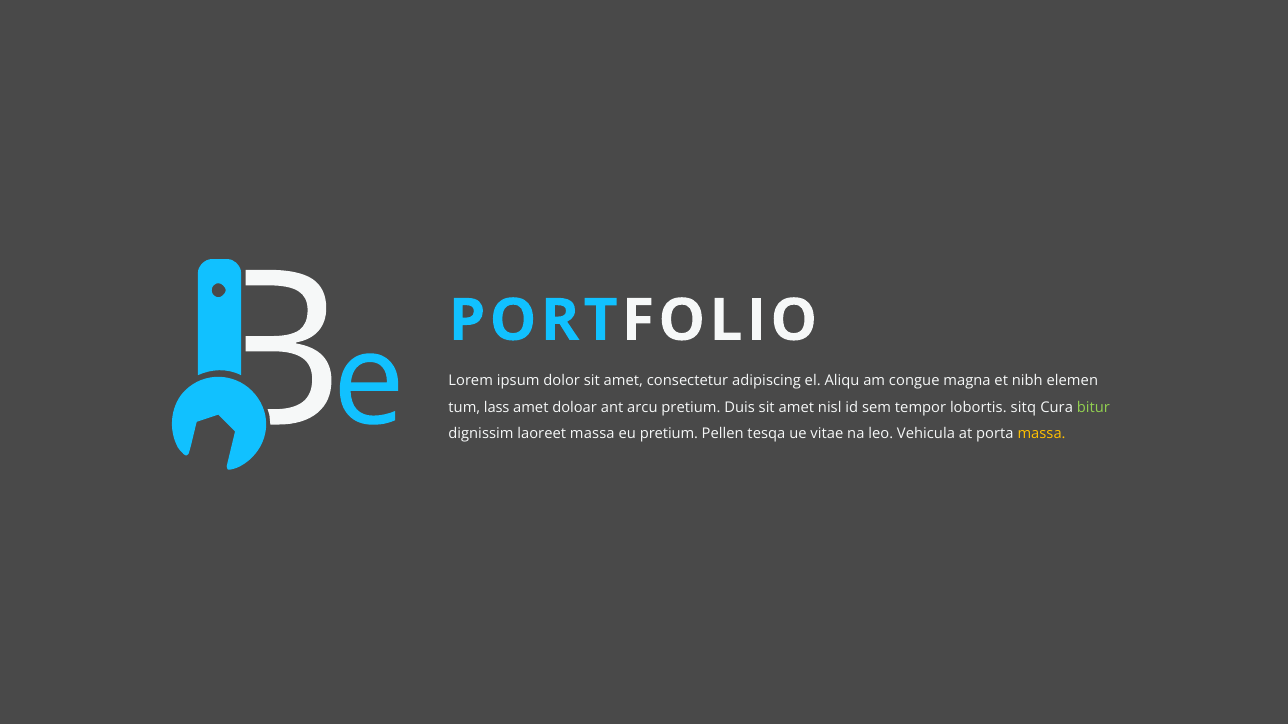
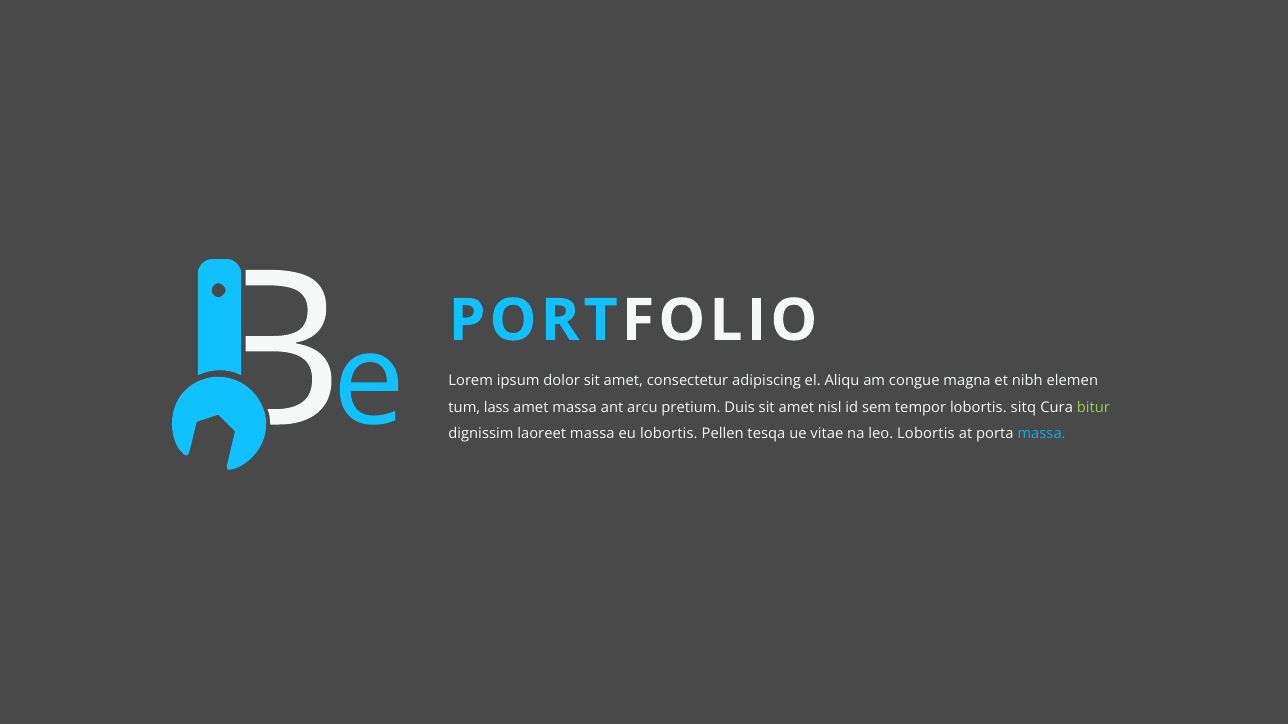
amet doloar: doloar -> massa
eu pretium: pretium -> lobortis
leo Vehicula: Vehicula -> Lobortis
massa at (1042, 434) colour: yellow -> light blue
